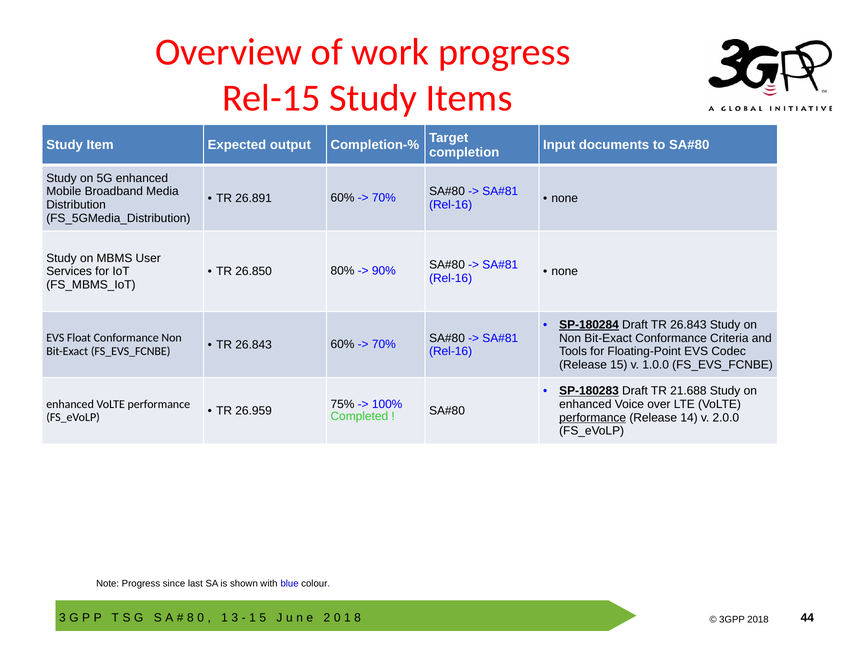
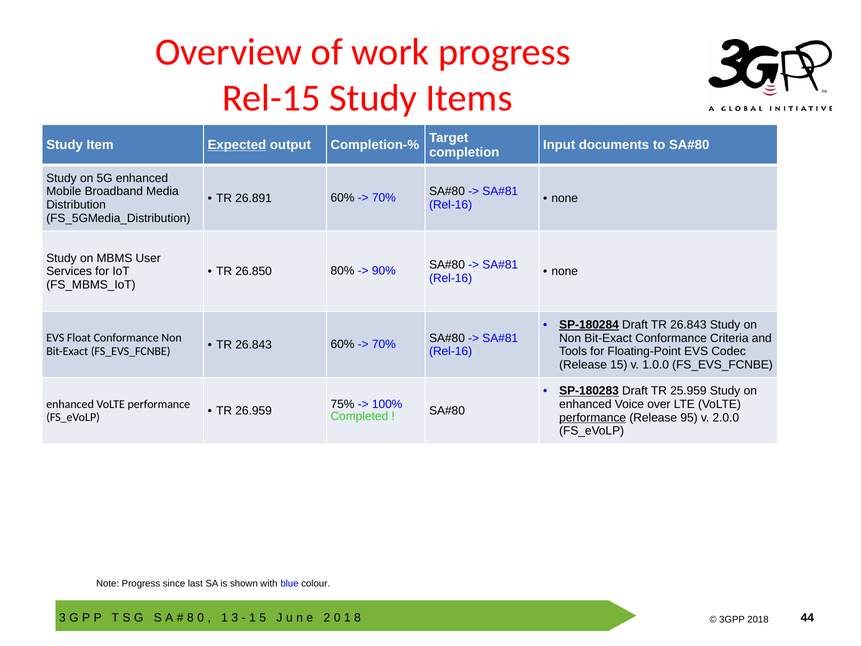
Expected underline: none -> present
21.688: 21.688 -> 25.959
14: 14 -> 95
